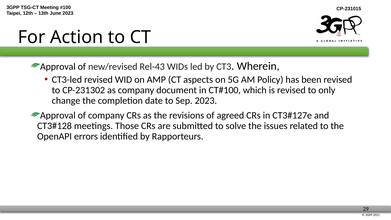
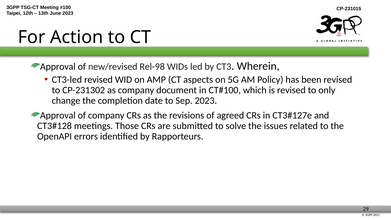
Rel-43: Rel-43 -> Rel-98
